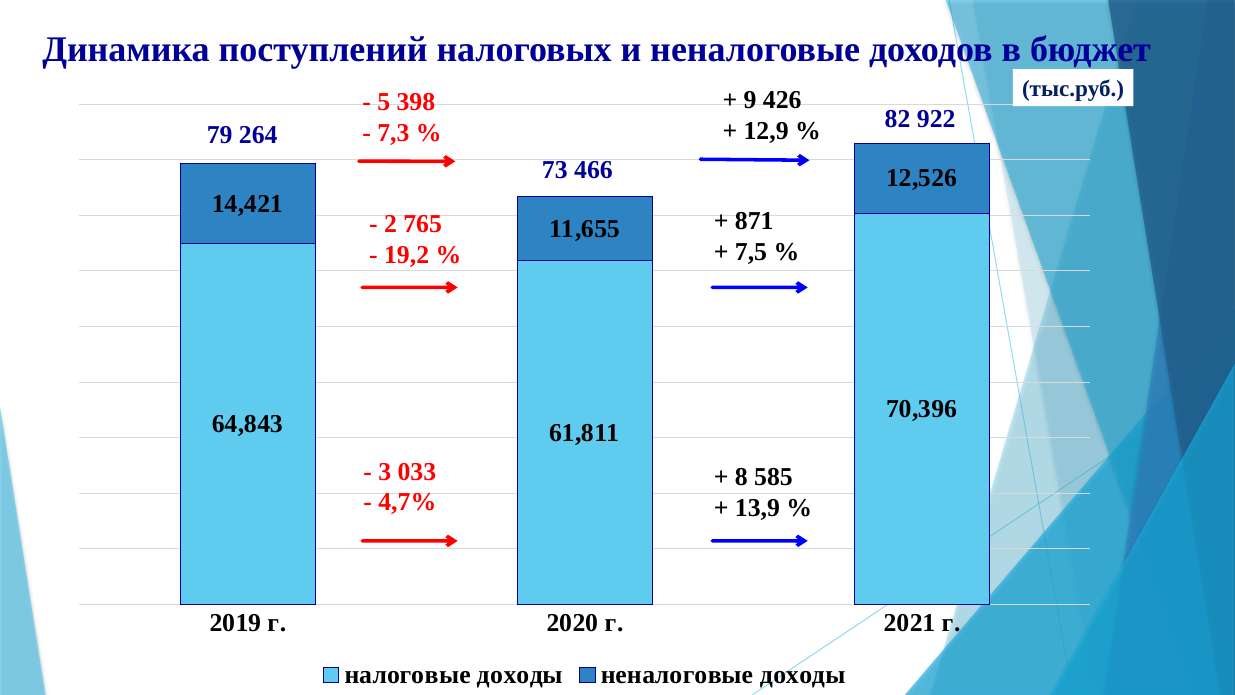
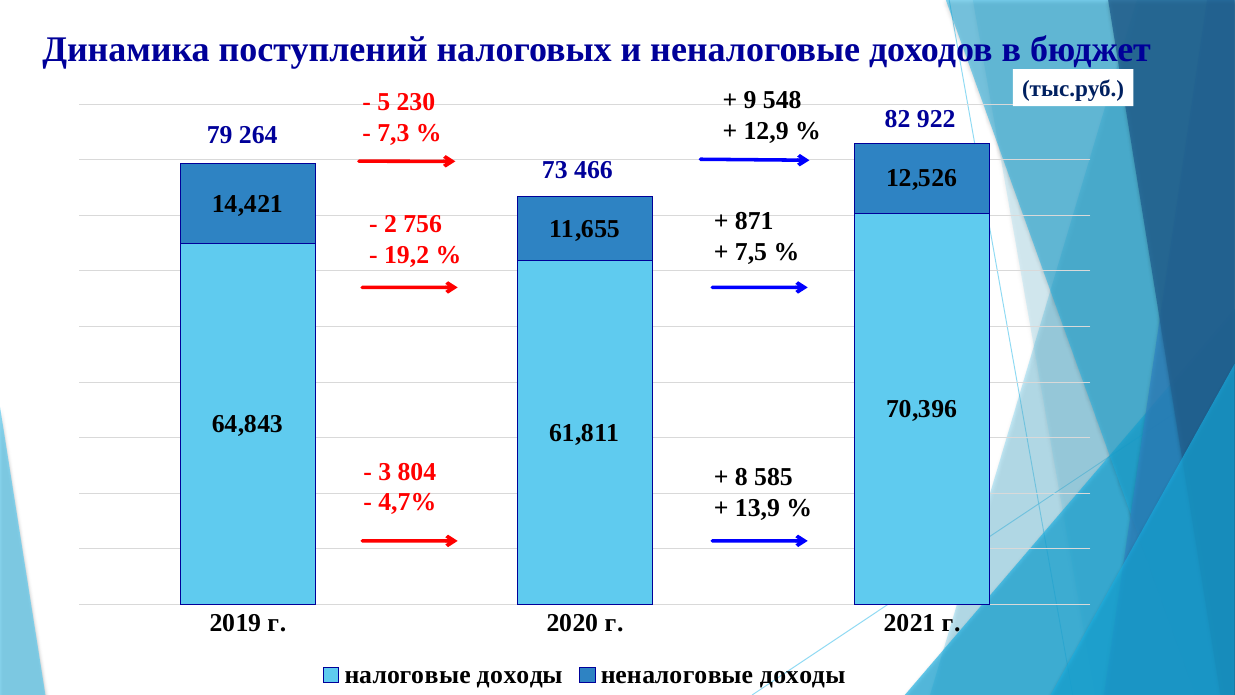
426: 426 -> 548
398: 398 -> 230
765: 765 -> 756
033: 033 -> 804
